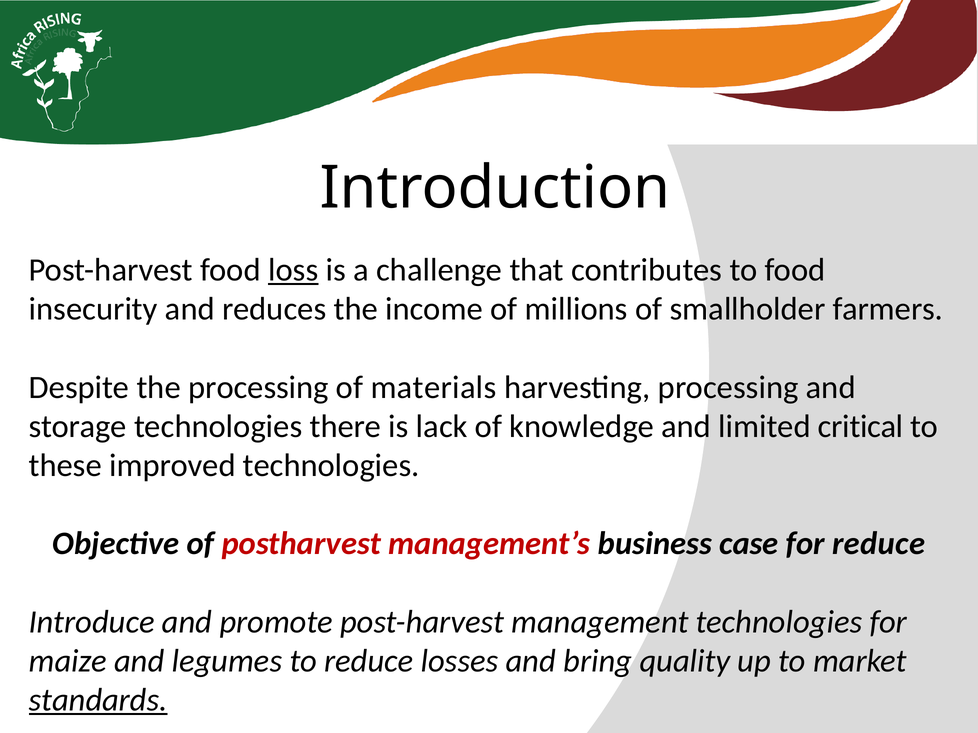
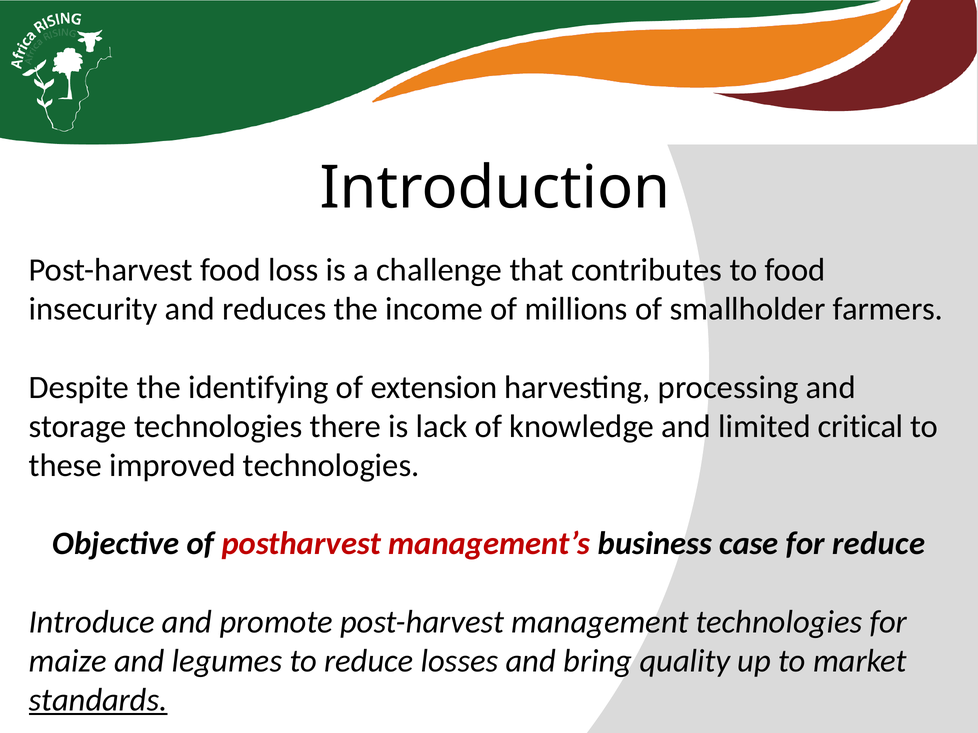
loss underline: present -> none
the processing: processing -> identifying
materials: materials -> extension
